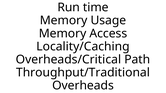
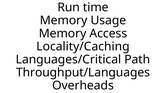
Overheads/Critical: Overheads/Critical -> Languages/Critical
Throughput/Traditional: Throughput/Traditional -> Throughput/Languages
